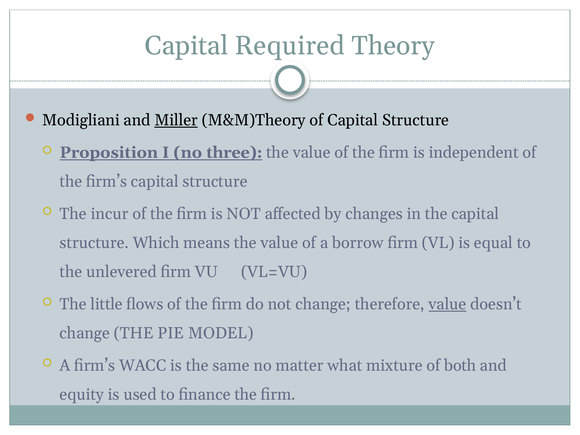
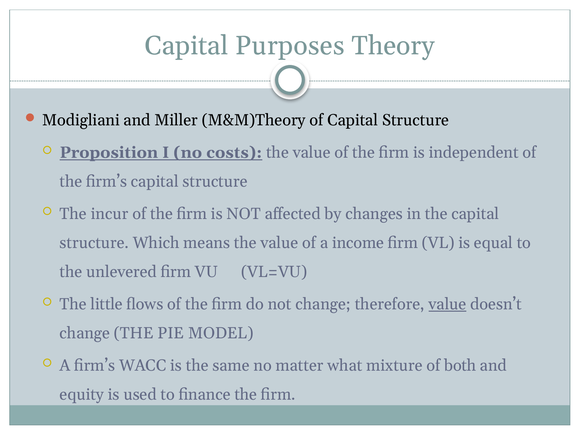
Required: Required -> Purposes
Miller underline: present -> none
three: three -> costs
borrow: borrow -> income
